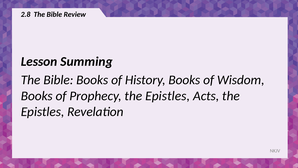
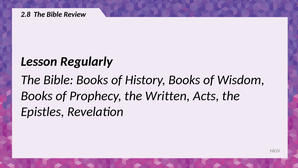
Summing: Summing -> Regularly
Prophecy the Epistles: Epistles -> Written
